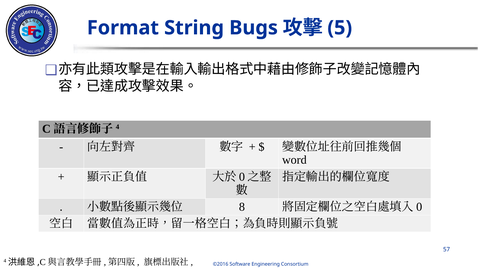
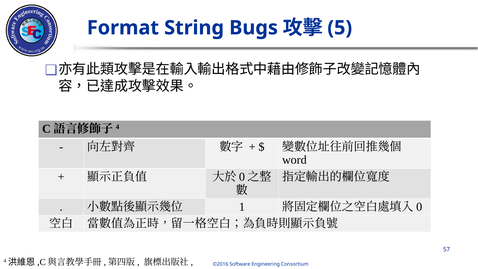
8: 8 -> 1
